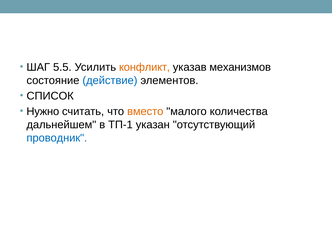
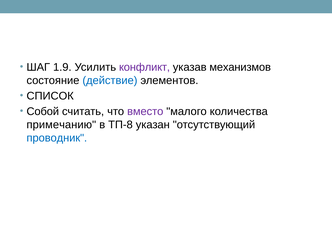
5.5: 5.5 -> 1.9
конфликт colour: orange -> purple
Нужно: Нужно -> Собой
вместо colour: orange -> purple
дальнейшем: дальнейшем -> примечанию
ТП-1: ТП-1 -> ТП-8
